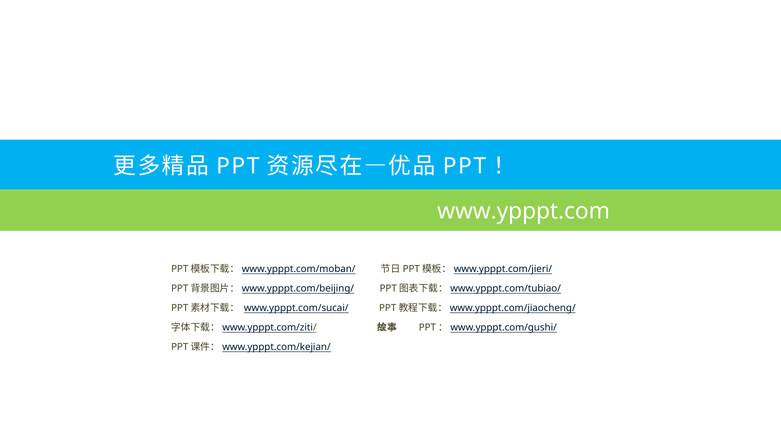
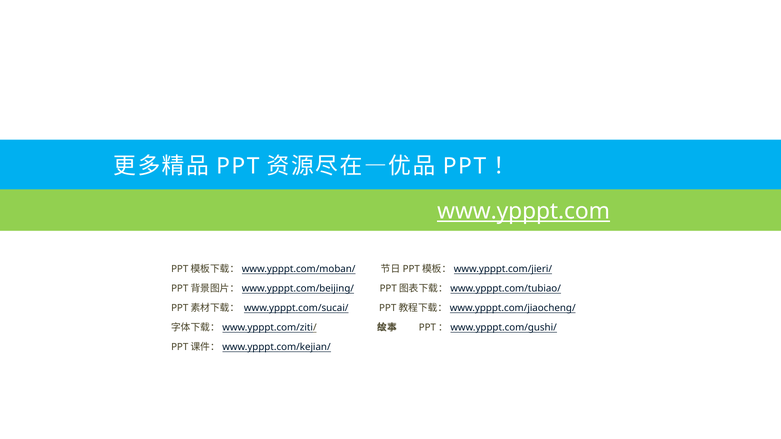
www.ypppt.com underline: none -> present
